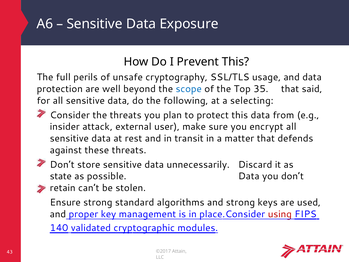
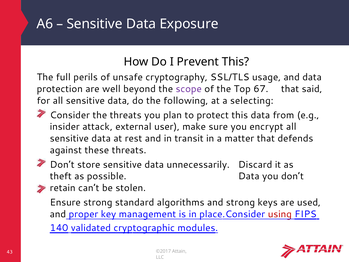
scope colour: blue -> purple
35: 35 -> 67
state: state -> theft
